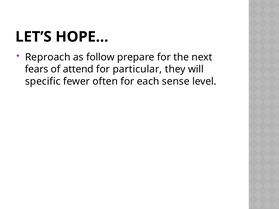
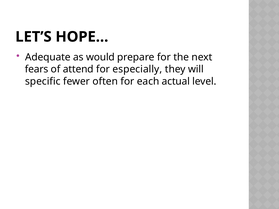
Reproach: Reproach -> Adequate
follow: follow -> would
particular: particular -> especially
sense: sense -> actual
